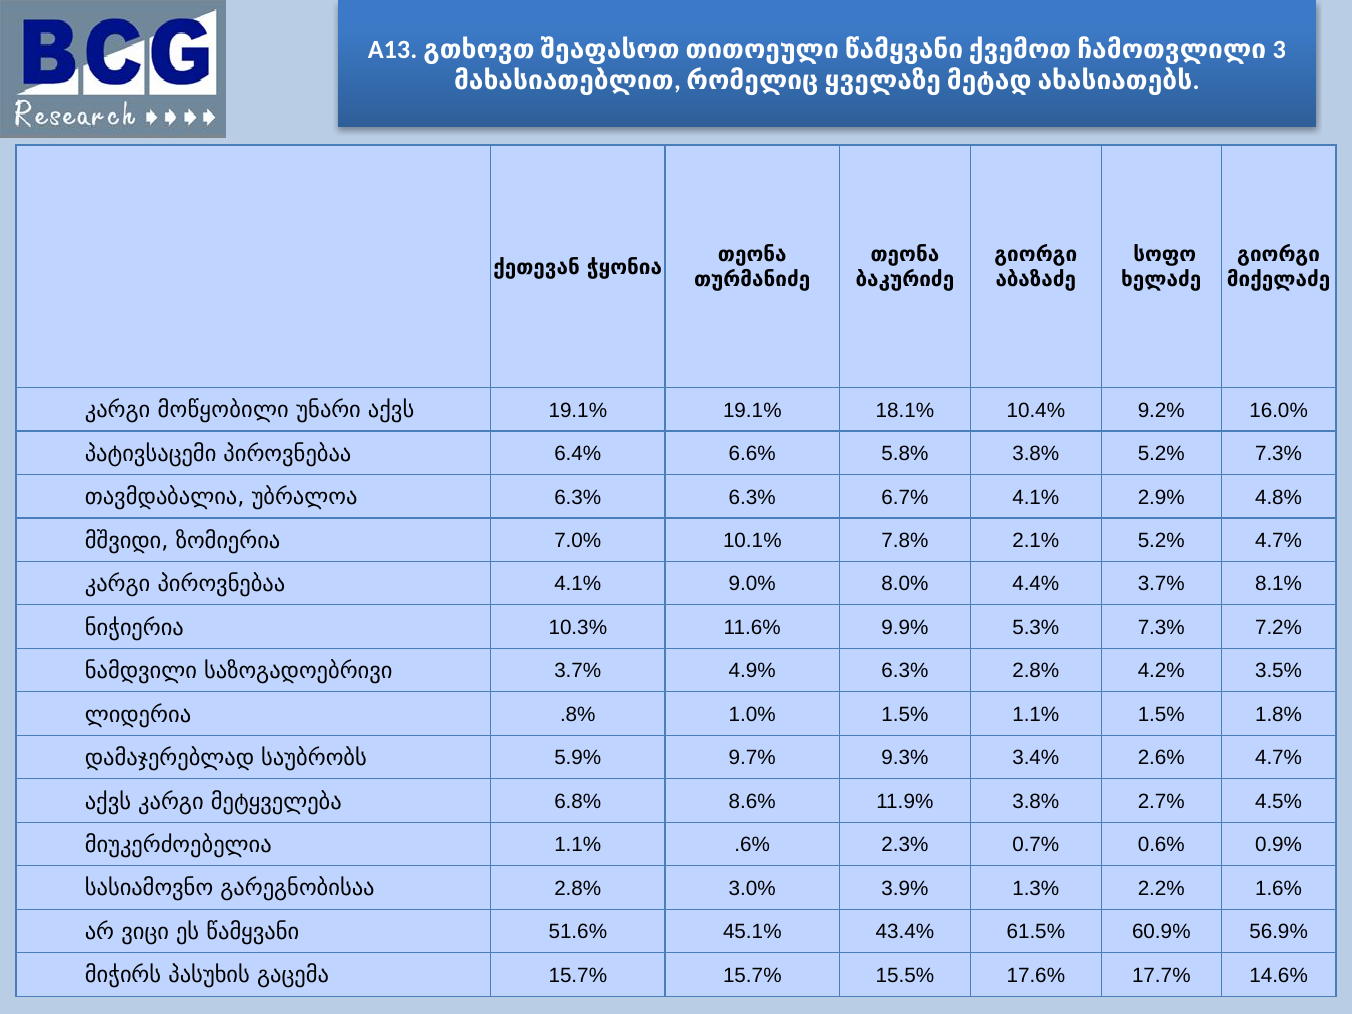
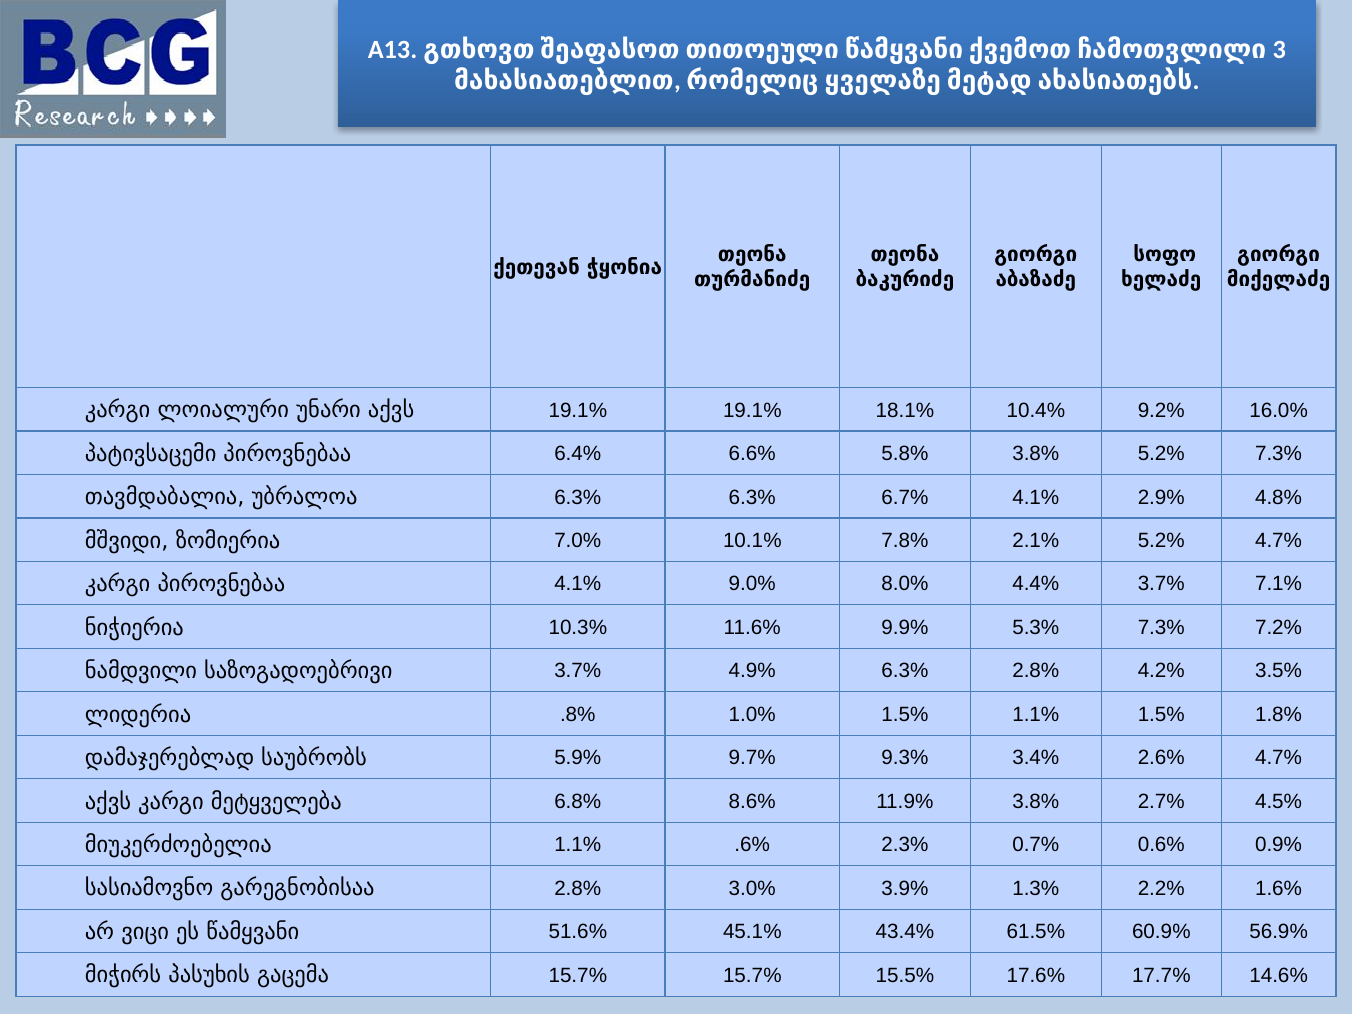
მოწყობილი: მოწყობილი -> ლოიალური
8.1%: 8.1% -> 7.1%
